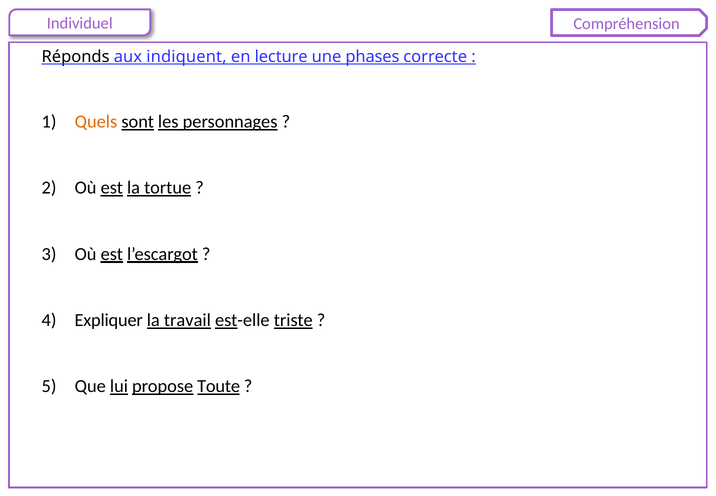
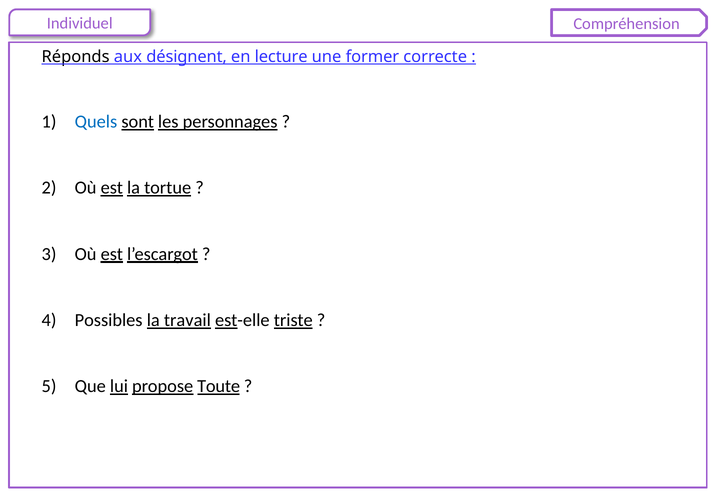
indiquent: indiquent -> désignent
phases: phases -> former
Quels colour: orange -> blue
Expliquer: Expliquer -> Possibles
